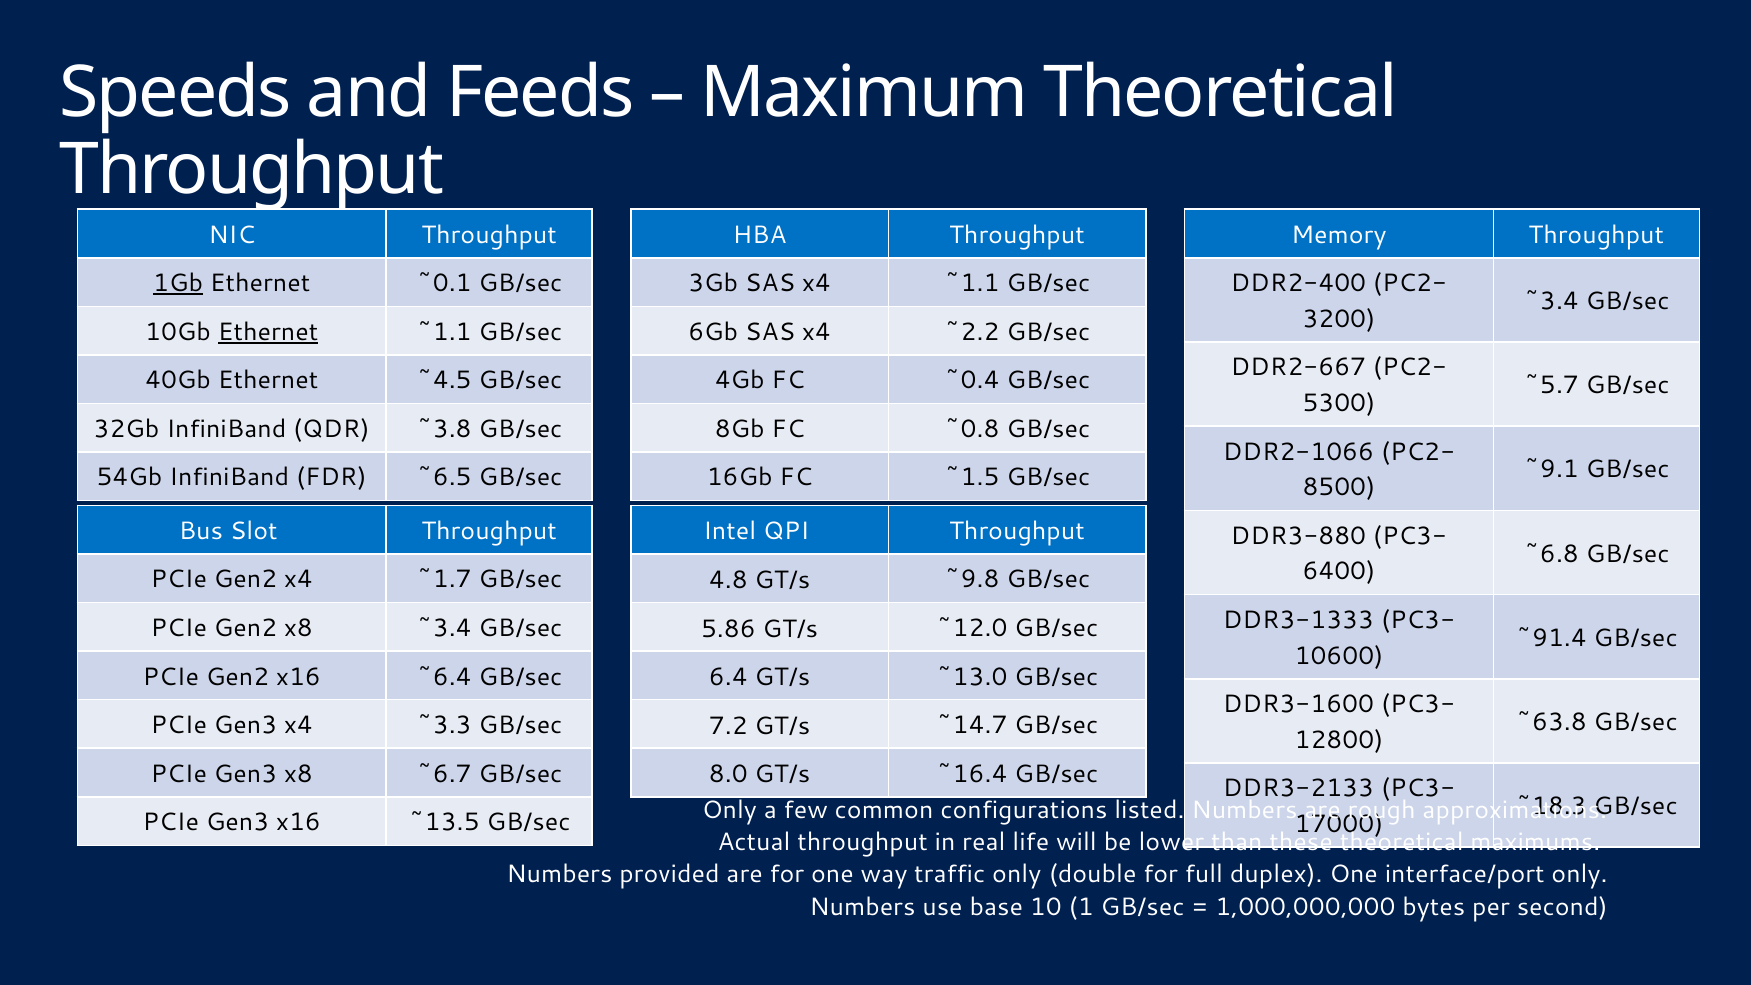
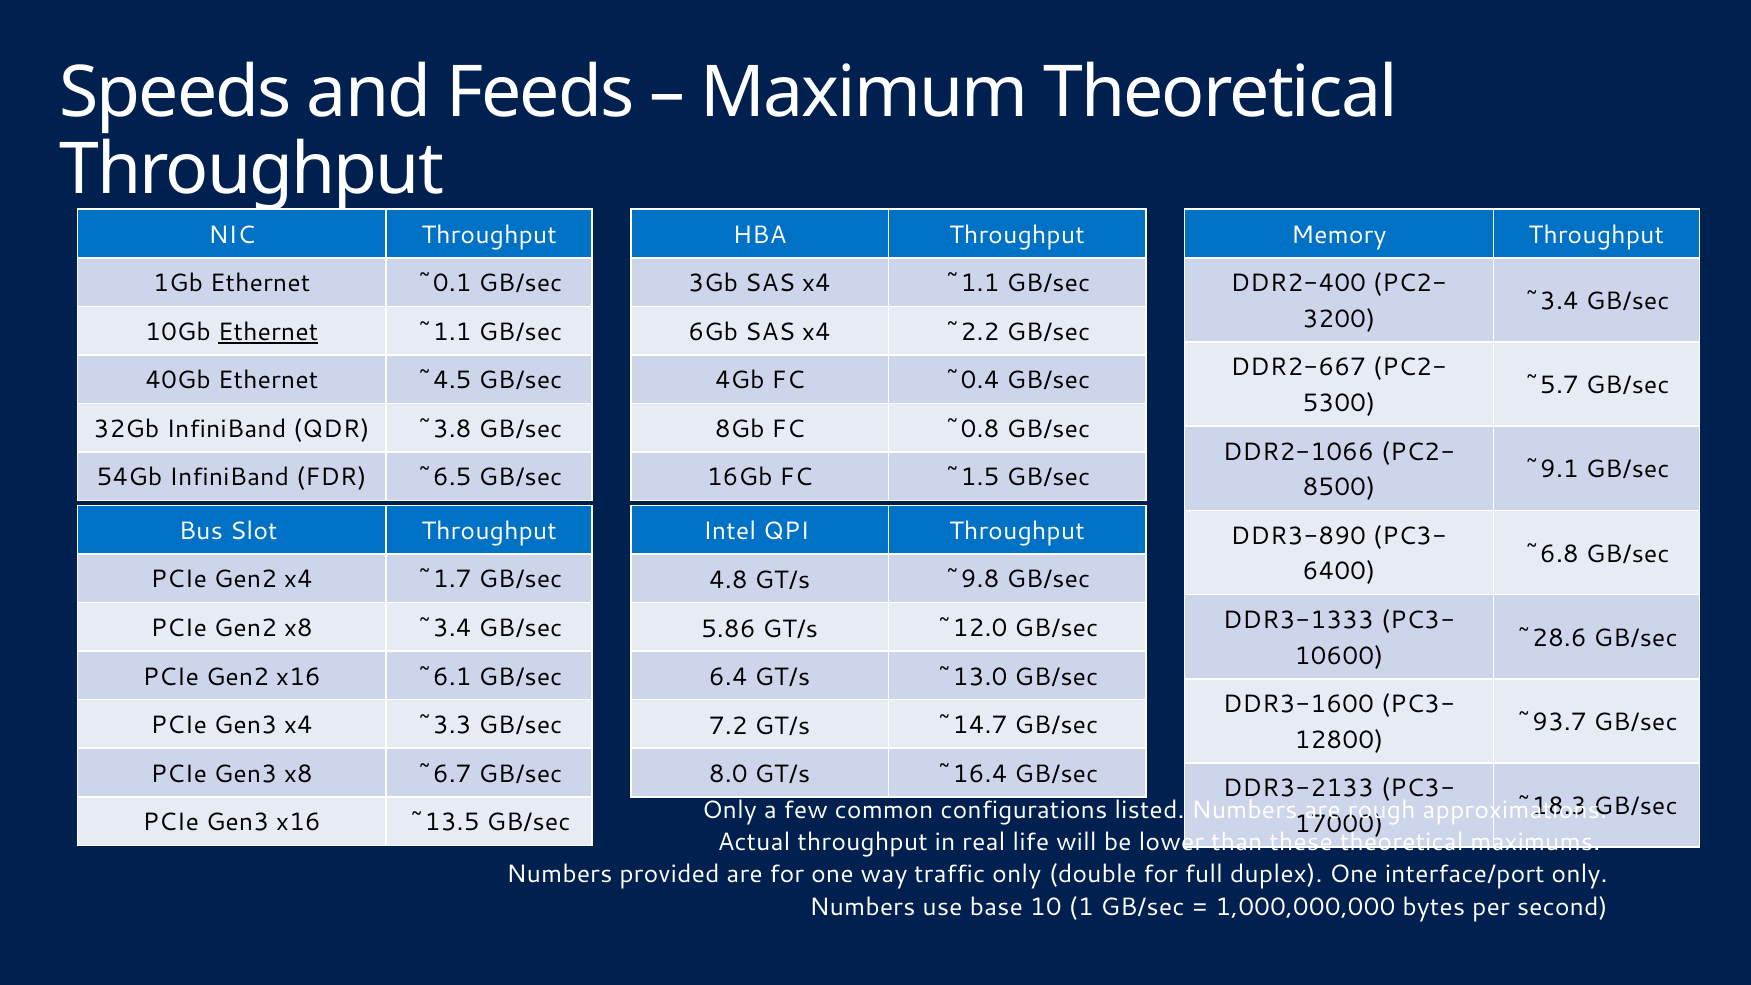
1Gb underline: present -> none
DDR3-880: DDR3-880 -> DDR3-890
~91.4: ~91.4 -> ~28.6
~6.4: ~6.4 -> ~6.1
~63.8: ~63.8 -> ~93.7
